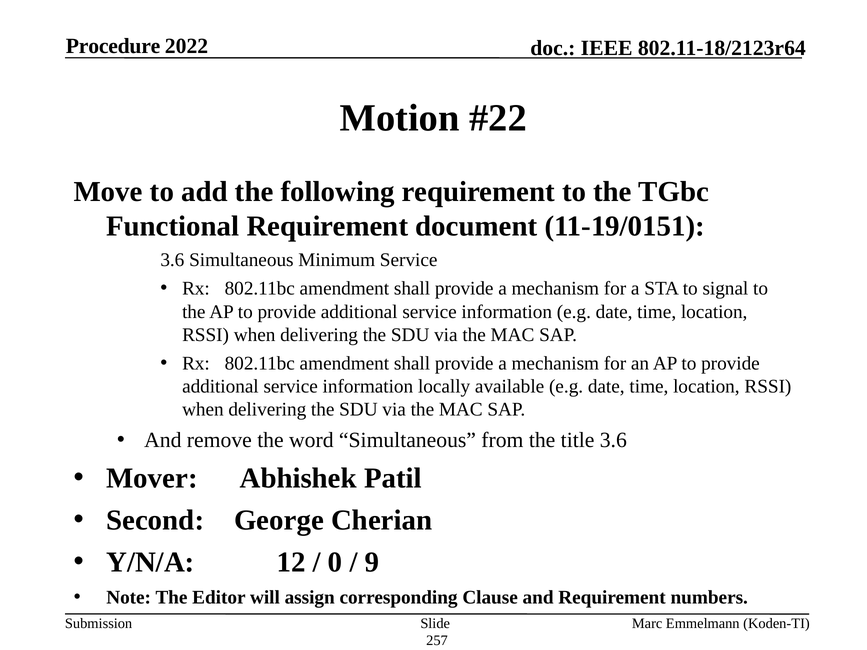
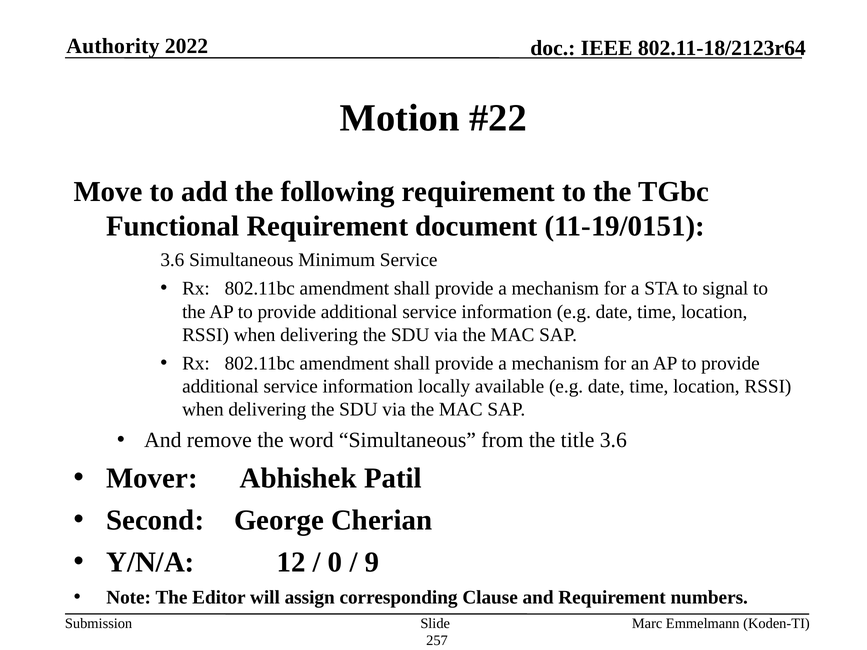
Procedure: Procedure -> Authority
